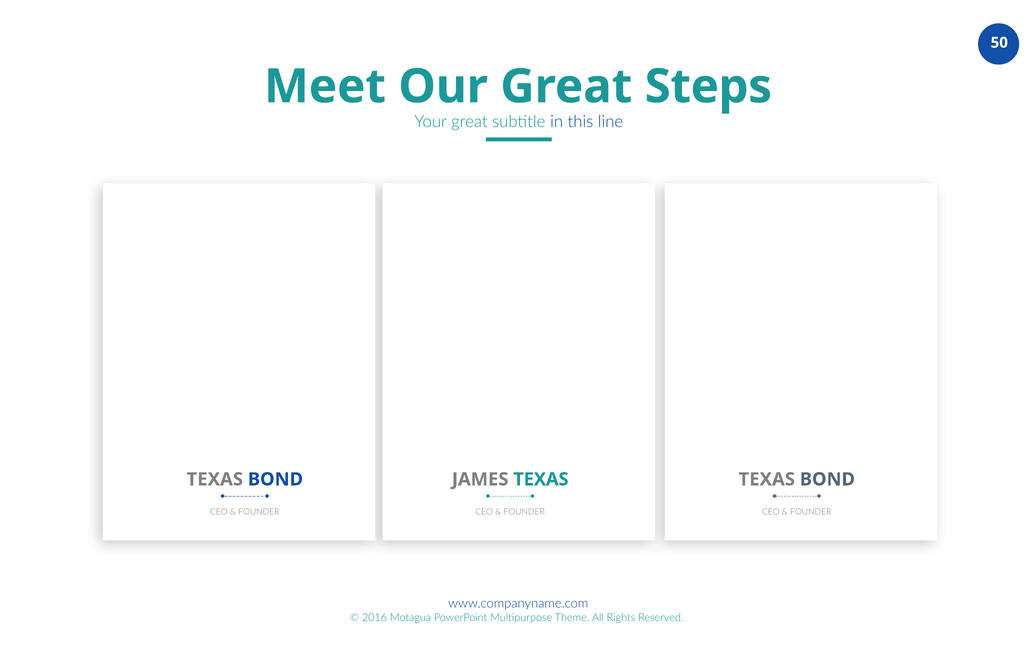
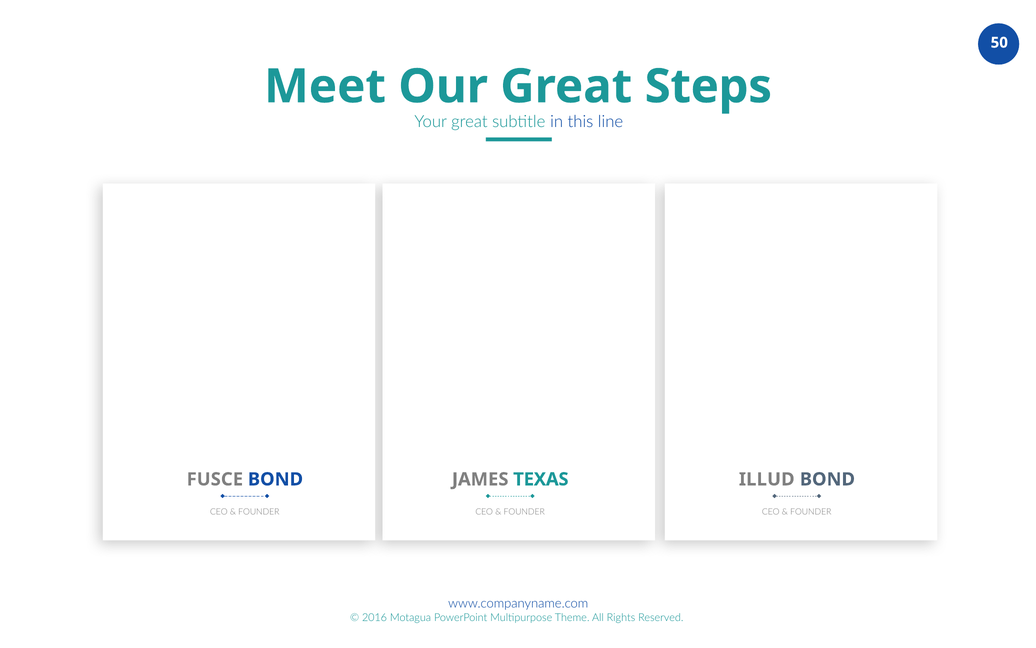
TEXAS at (215, 479): TEXAS -> FUSCE
TEXAS at (767, 479): TEXAS -> ILLUD
